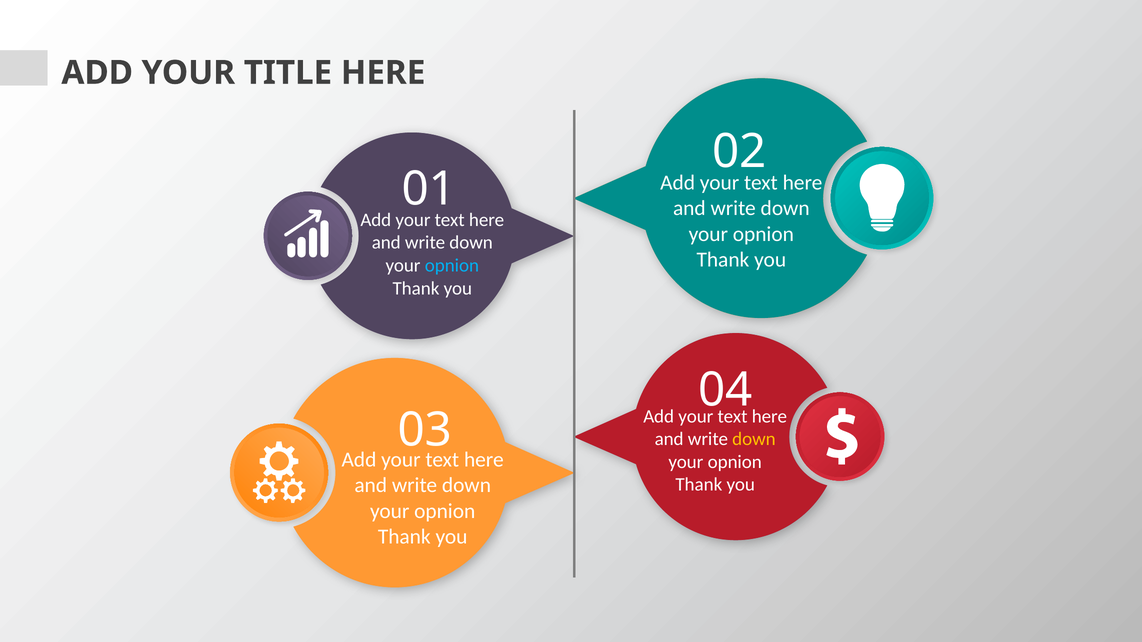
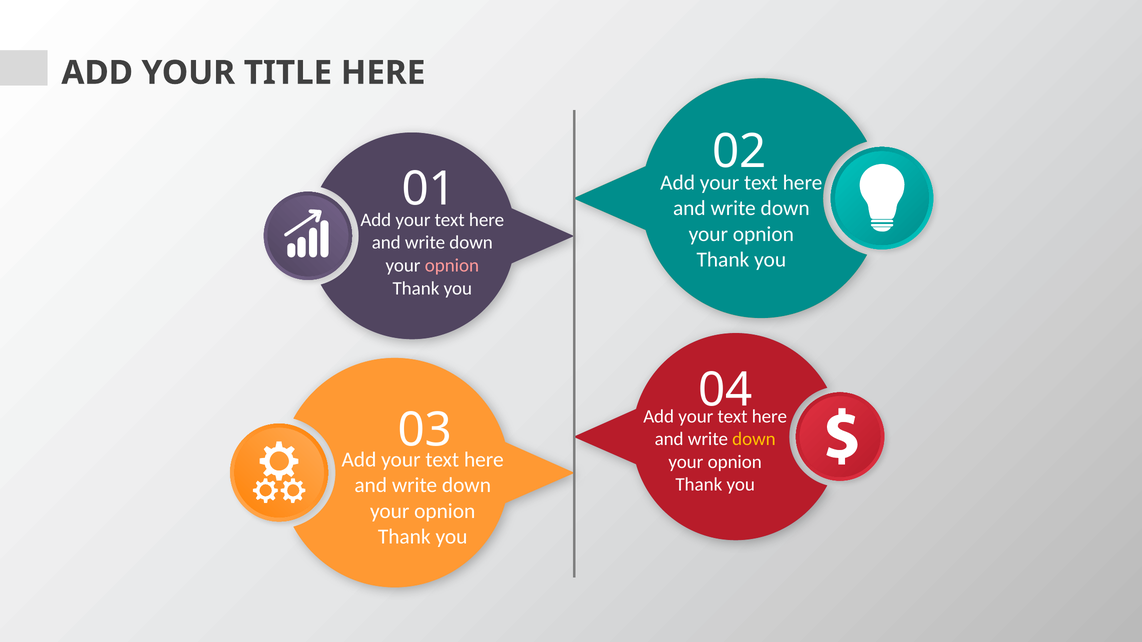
opnion at (452, 266) colour: light blue -> pink
